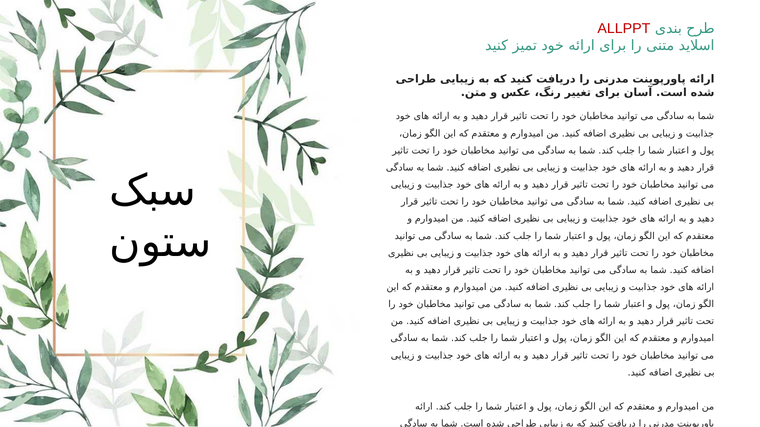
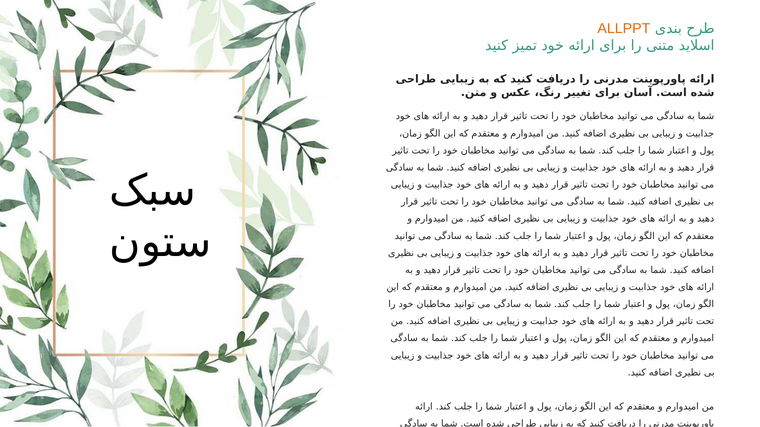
ALLPPT colour: red -> orange
